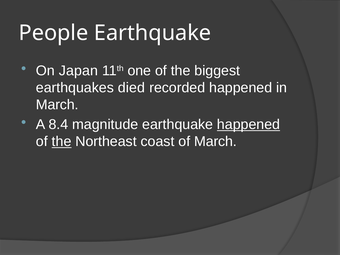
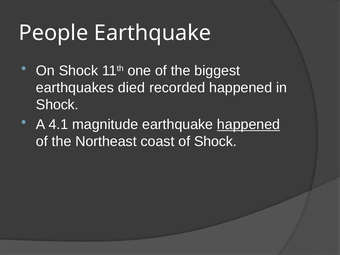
On Japan: Japan -> Shock
March at (57, 105): March -> Shock
8.4: 8.4 -> 4.1
the at (62, 141) underline: present -> none
of March: March -> Shock
